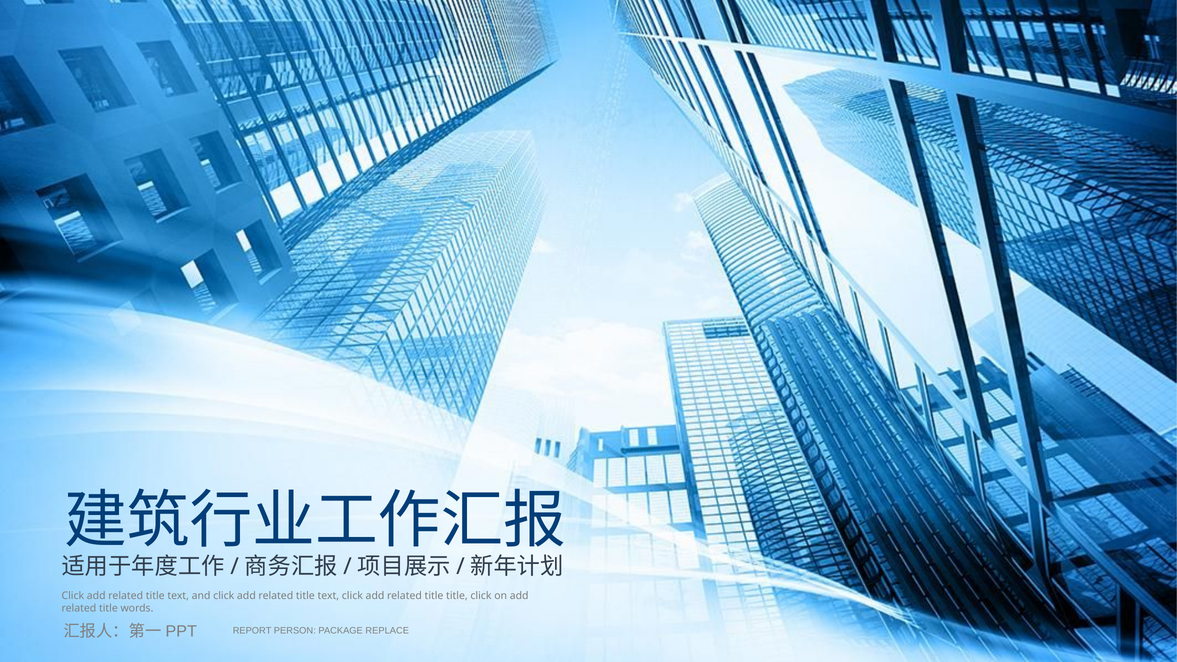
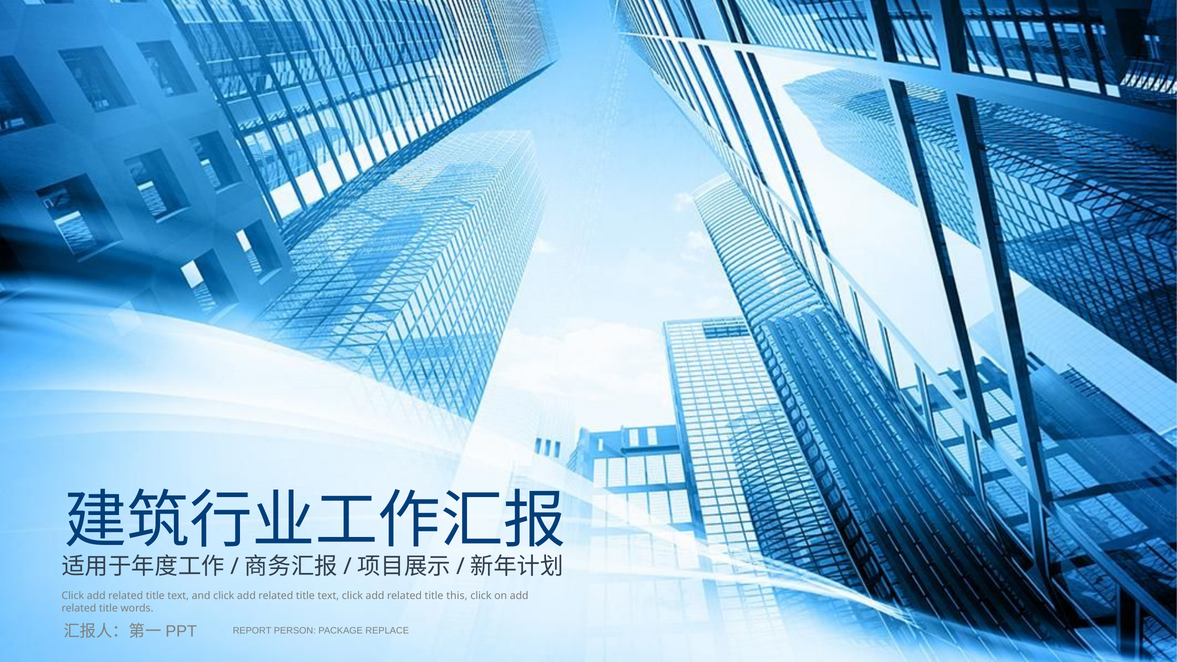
title title: title -> this
